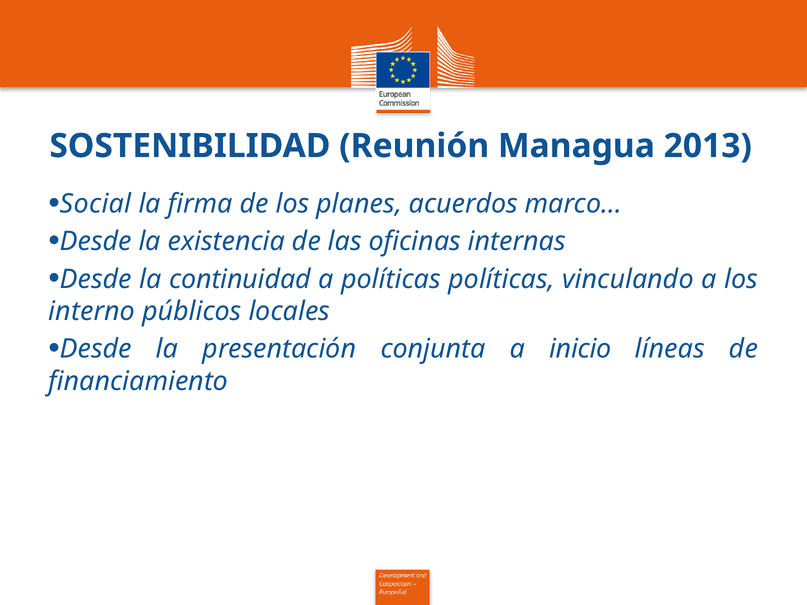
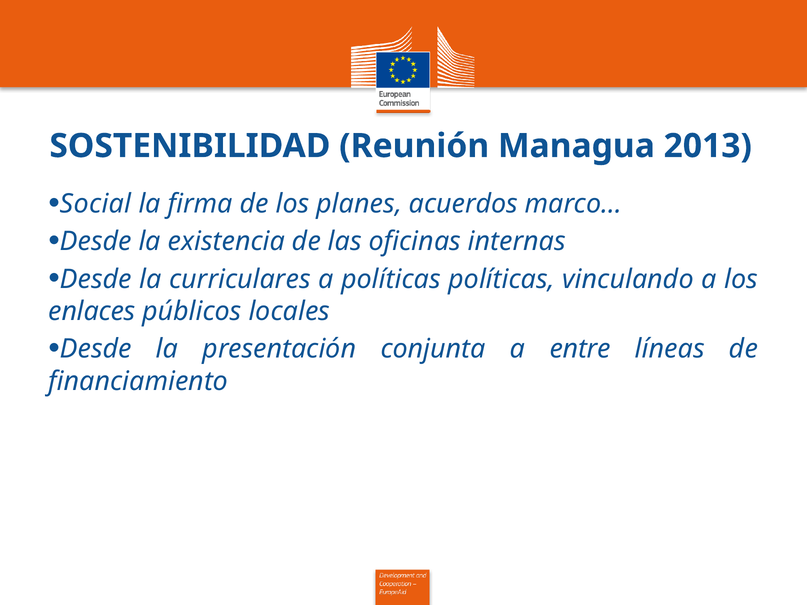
continuidad: continuidad -> curriculares
interno: interno -> enlaces
inicio: inicio -> entre
